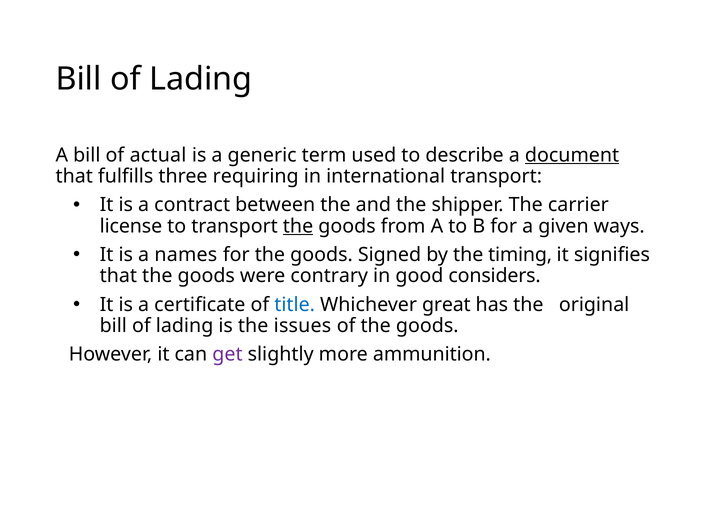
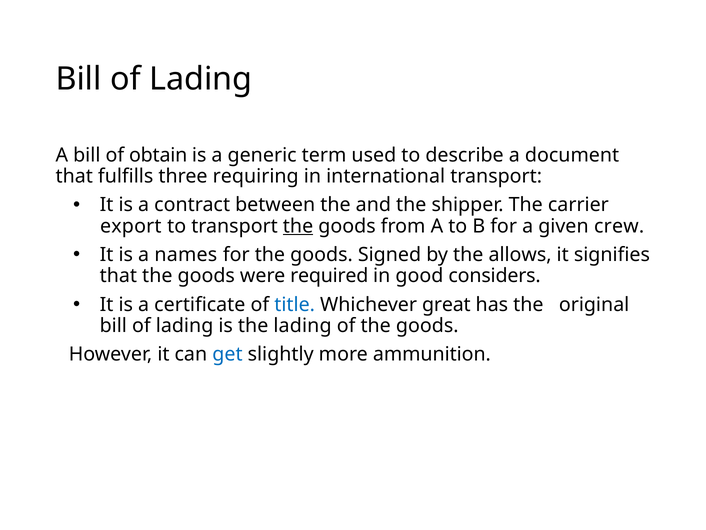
actual: actual -> obtain
document underline: present -> none
license: license -> export
ways: ways -> crew
timing: timing -> allows
contrary: contrary -> required
the issues: issues -> lading
get colour: purple -> blue
